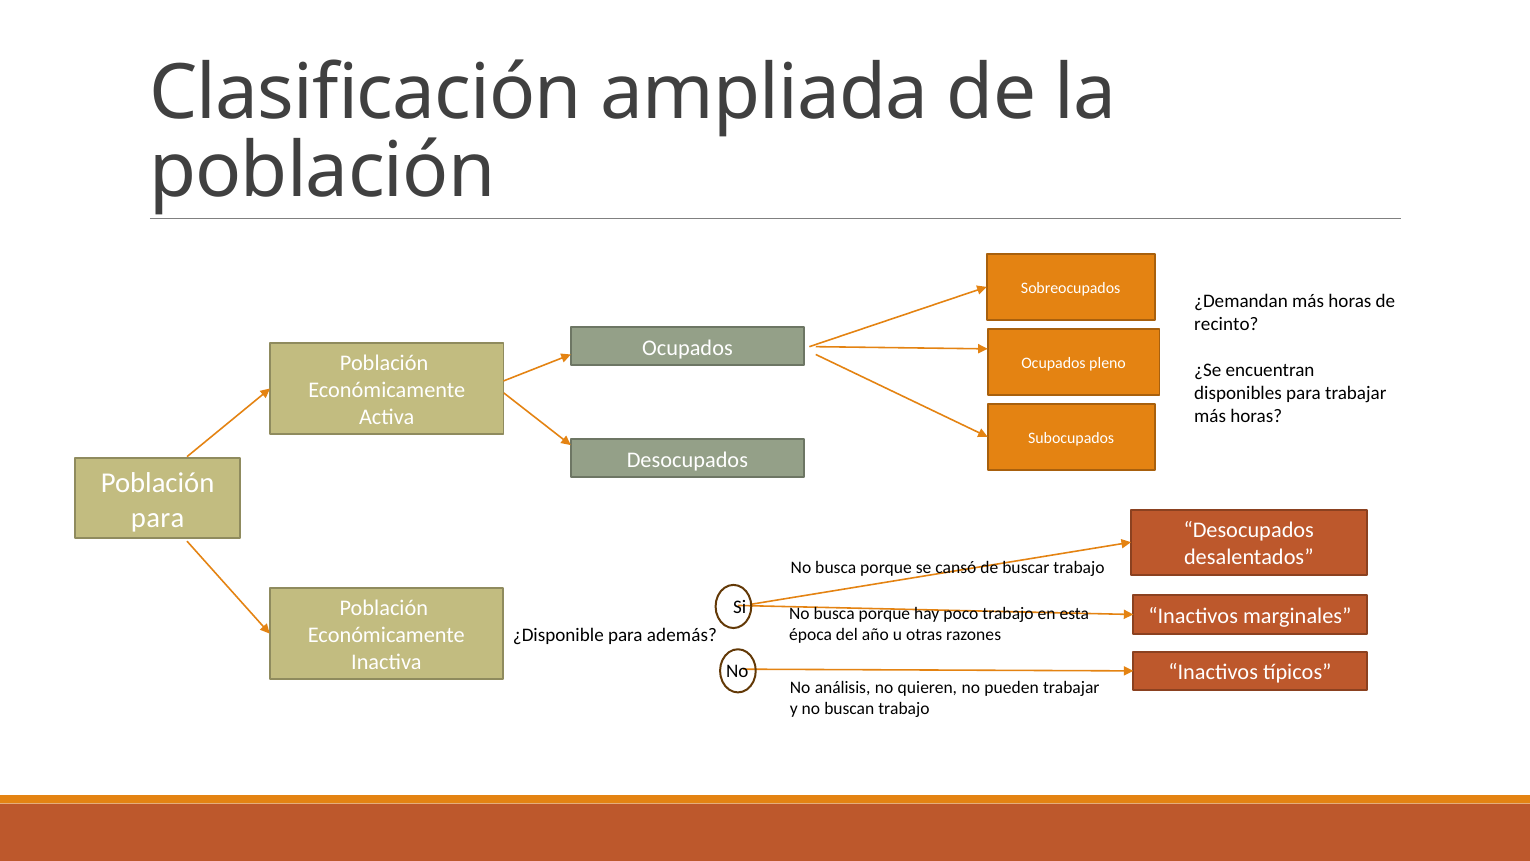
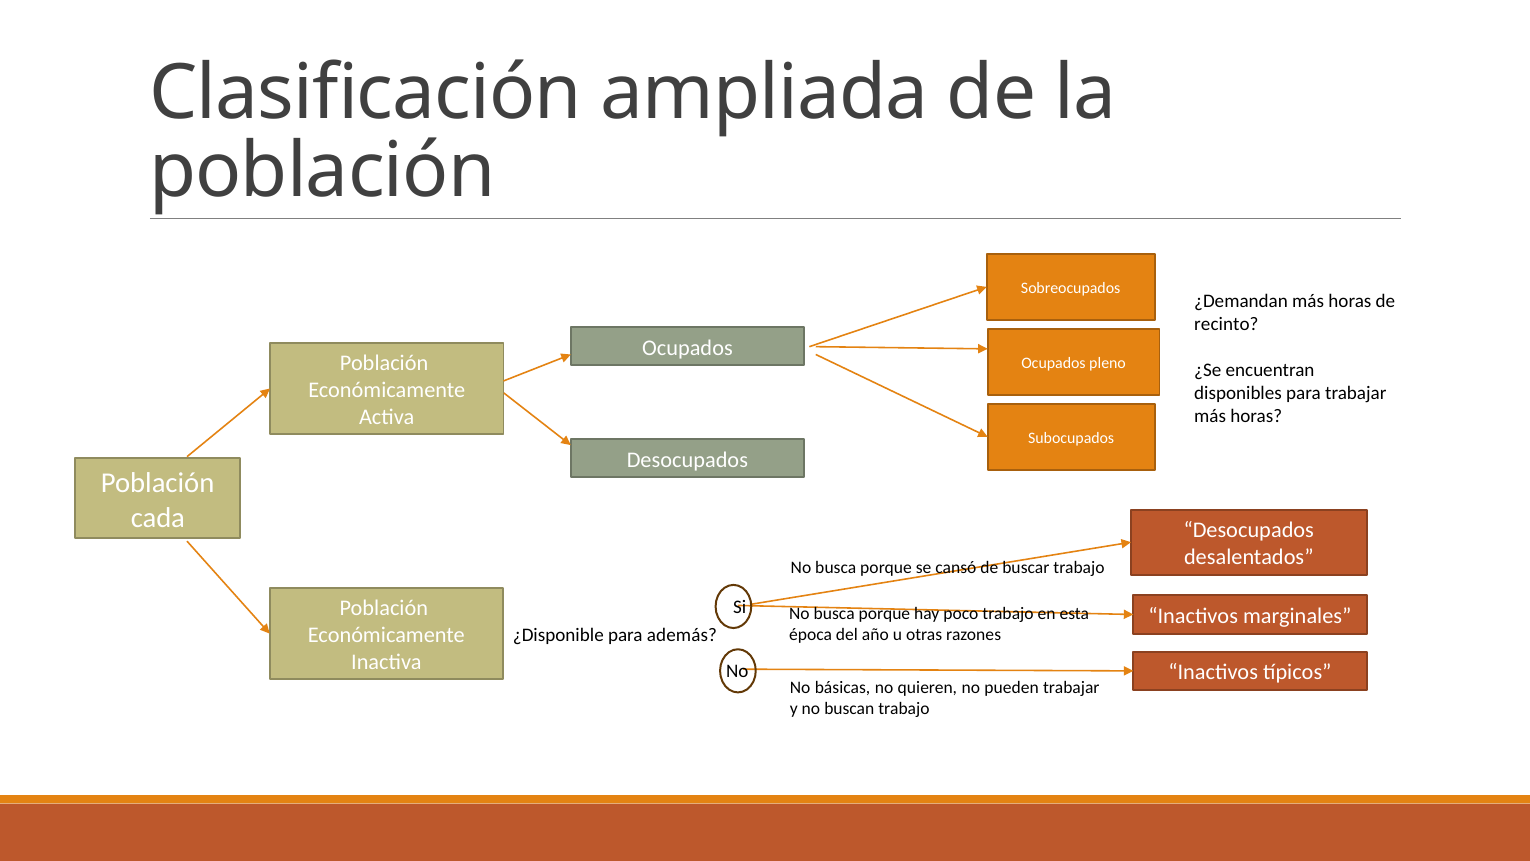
para at (158, 517): para -> cada
análisis: análisis -> básicas
